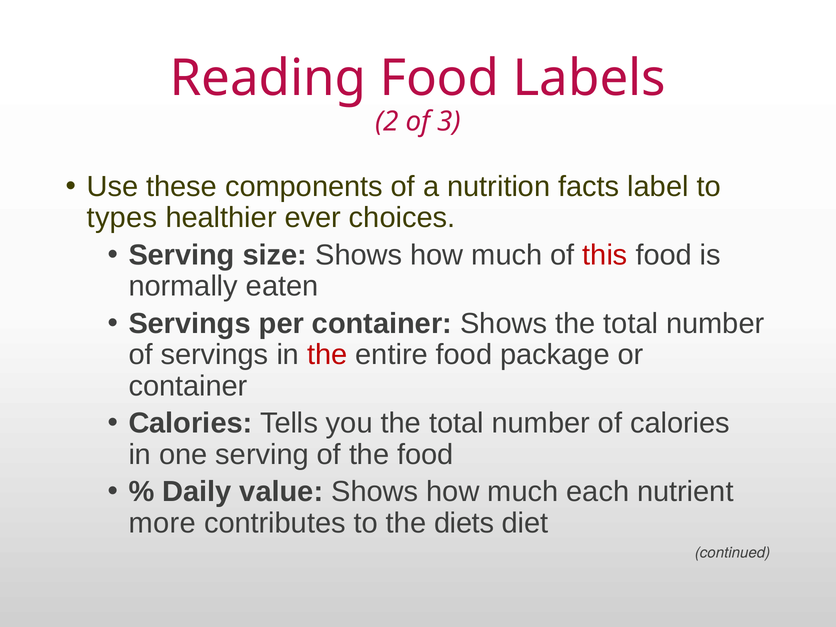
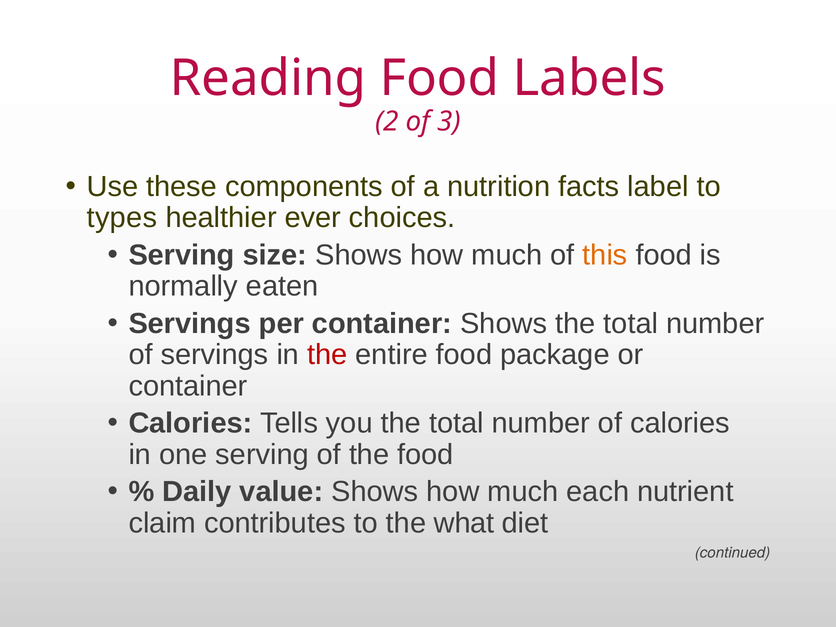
this colour: red -> orange
more: more -> claim
diets: diets -> what
